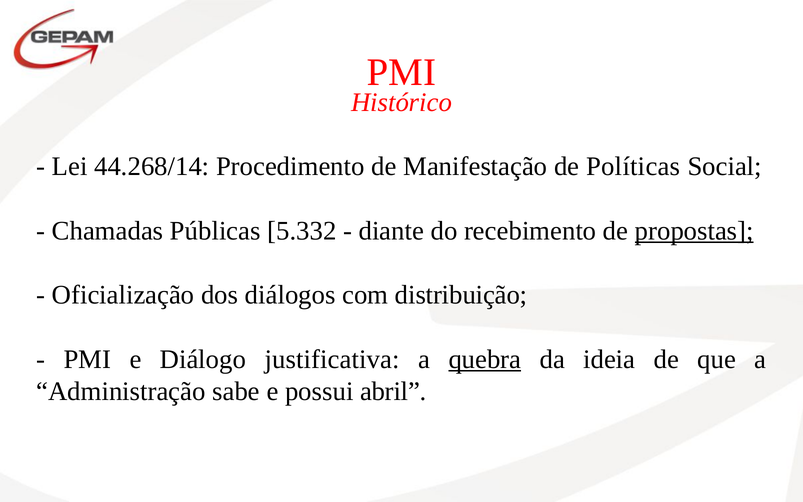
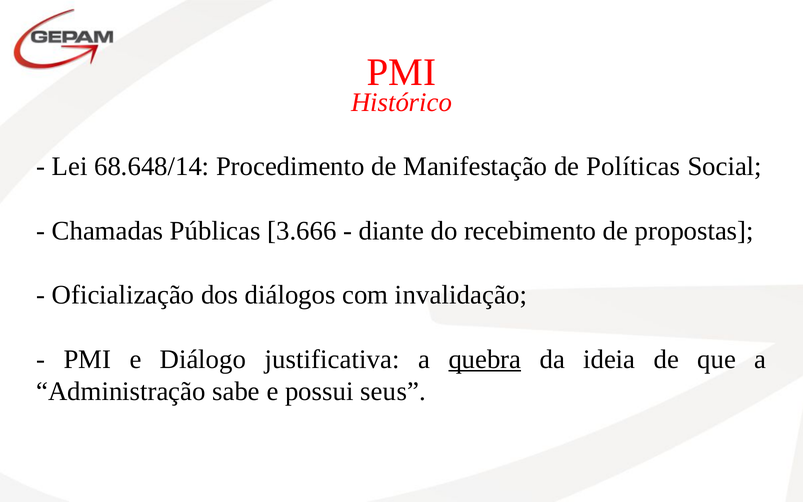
44.268/14: 44.268/14 -> 68.648/14
5.332: 5.332 -> 3.666
propostas underline: present -> none
distribuição: distribuição -> invalidação
abril: abril -> seus
